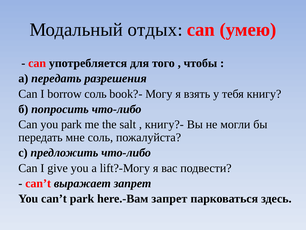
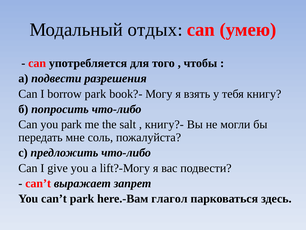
а передать: передать -> подвести
borrow соль: соль -> park
here.-Вам запрет: запрет -> глагол
